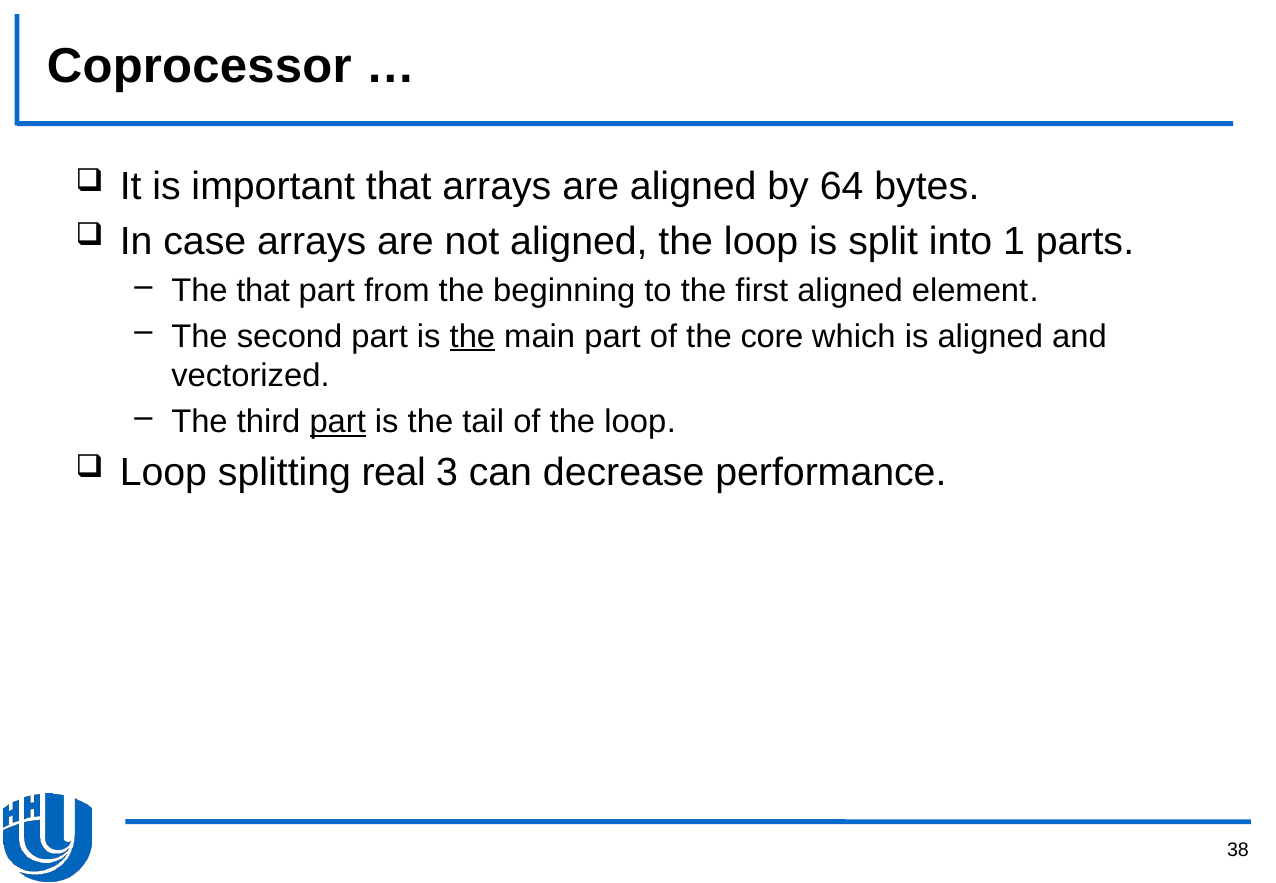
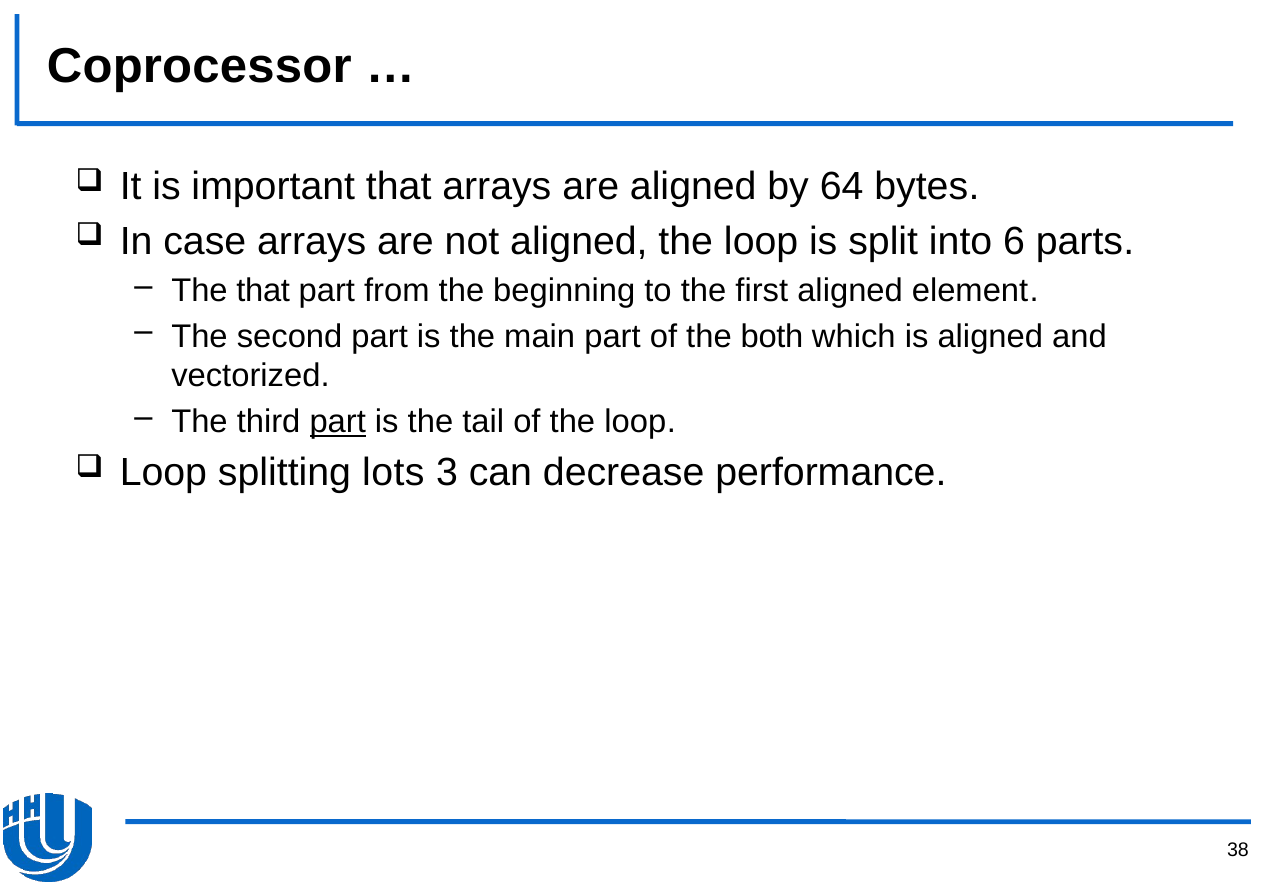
1: 1 -> 6
the at (472, 337) underline: present -> none
core: core -> both
real: real -> lots
